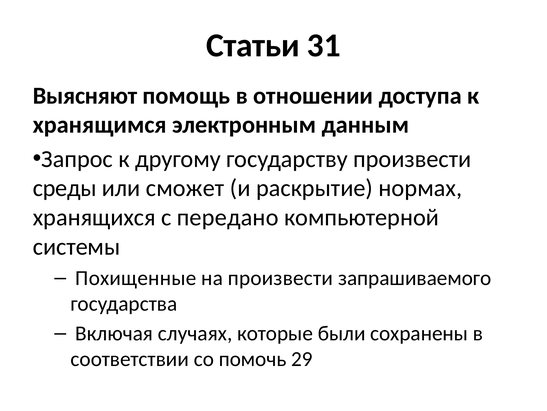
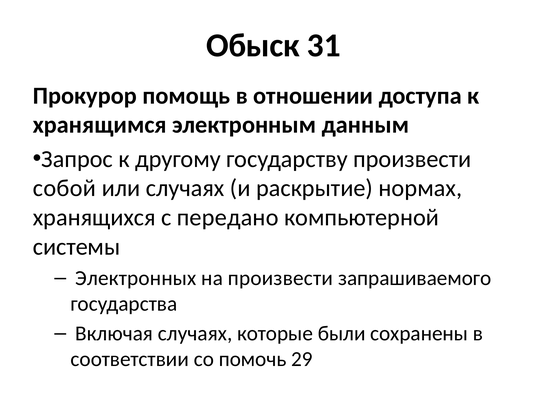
Статьи: Статьи -> Обыск
Выясняют: Выясняют -> Прокурор
среды: среды -> собой
или сможет: сможет -> случаях
Похищенные: Похищенные -> Электронных
